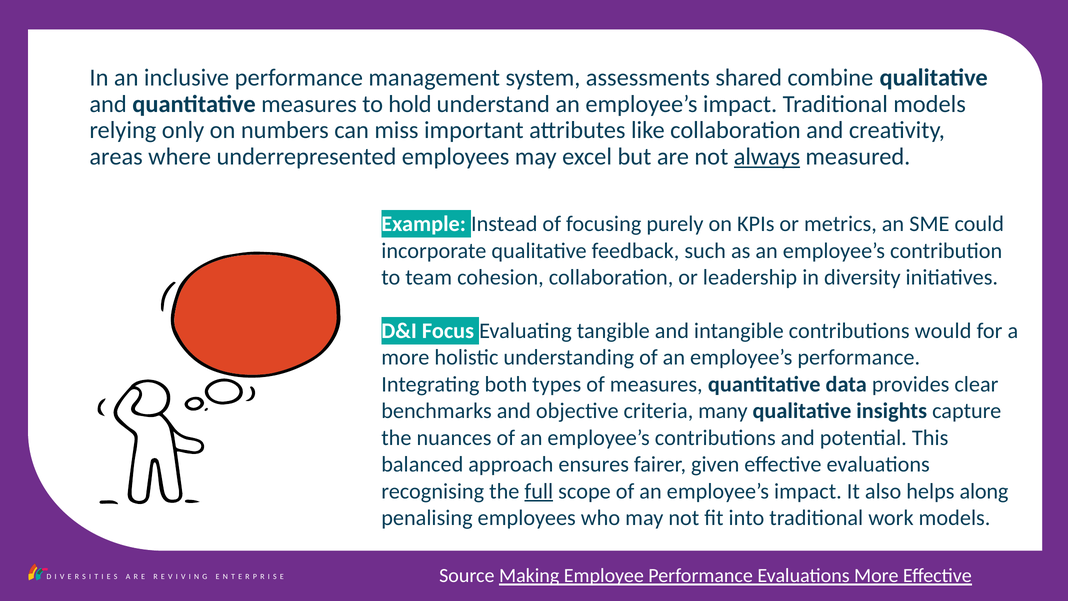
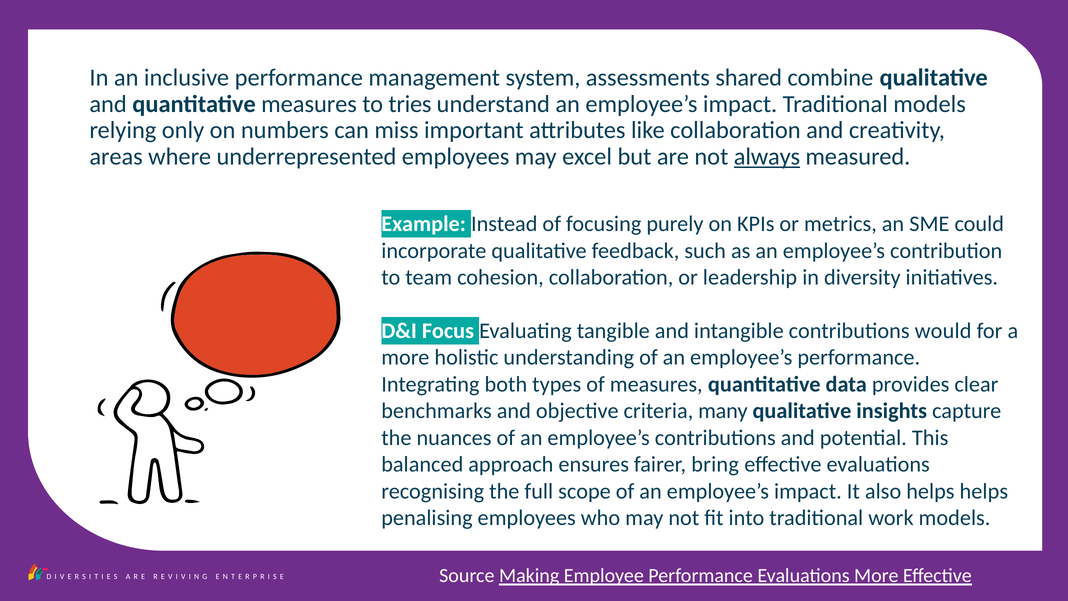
hold: hold -> tries
given: given -> bring
full underline: present -> none
helps along: along -> helps
